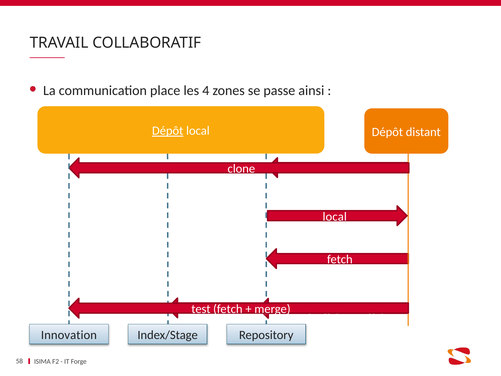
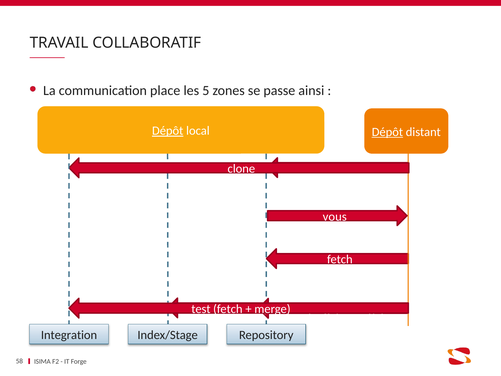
4: 4 -> 5
Dépôt at (387, 132) underline: none -> present
local at (335, 216): local -> vous
Innovation: Innovation -> Integration
